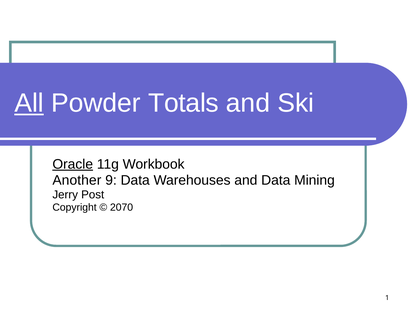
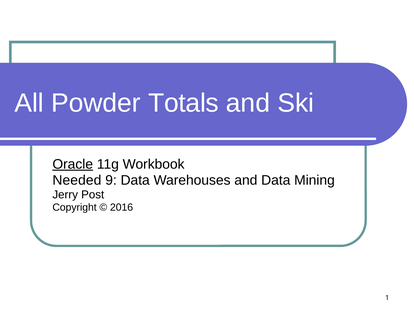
All underline: present -> none
Another: Another -> Needed
2070: 2070 -> 2016
